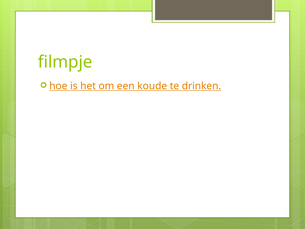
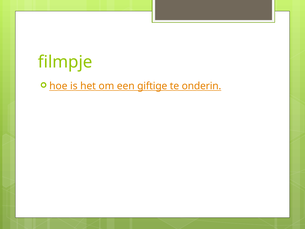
koude: koude -> giftige
drinken: drinken -> onderin
